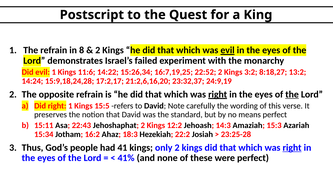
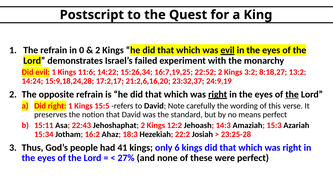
8: 8 -> 0
only 2: 2 -> 6
right at (292, 148) underline: present -> none
41%: 41% -> 27%
